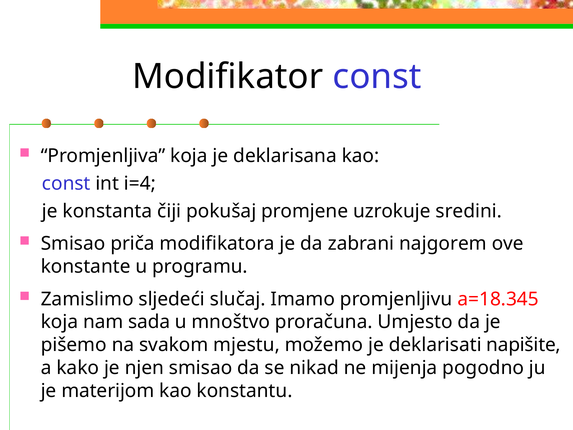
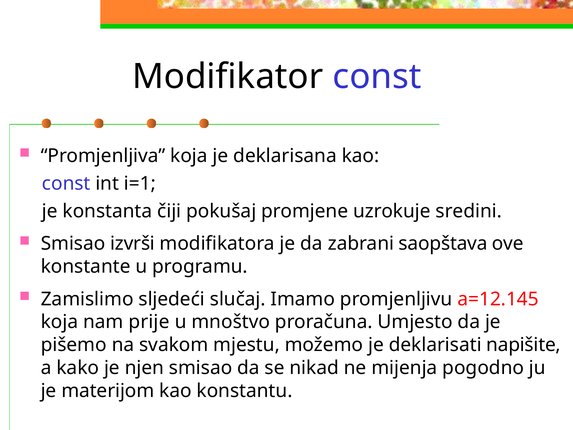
i=4: i=4 -> i=1
priča: priča -> izvrši
najgorem: najgorem -> saopštava
a=18.345: a=18.345 -> a=12.145
sada: sada -> prije
